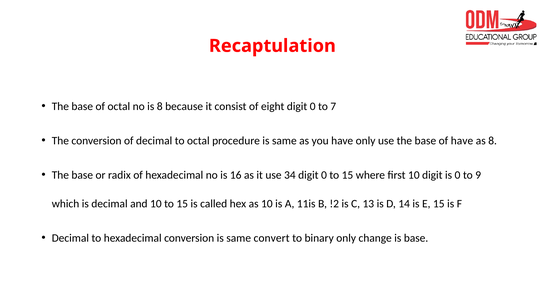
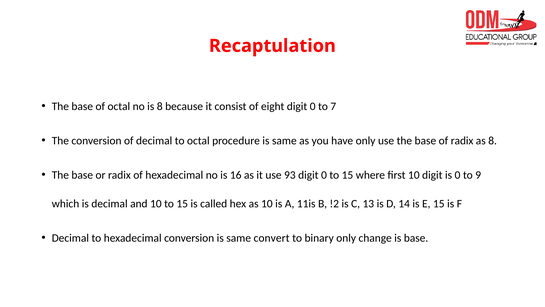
of have: have -> radix
34: 34 -> 93
